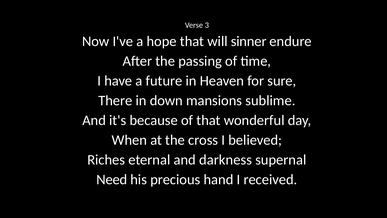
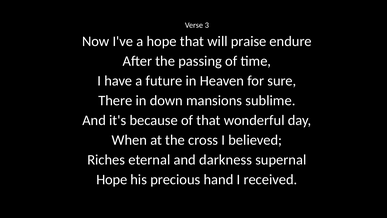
sinner: sinner -> praise
Need at (112, 179): Need -> Hope
